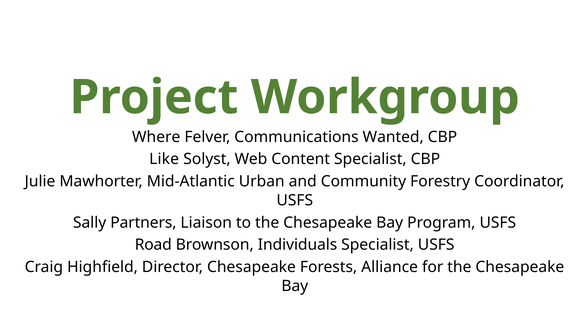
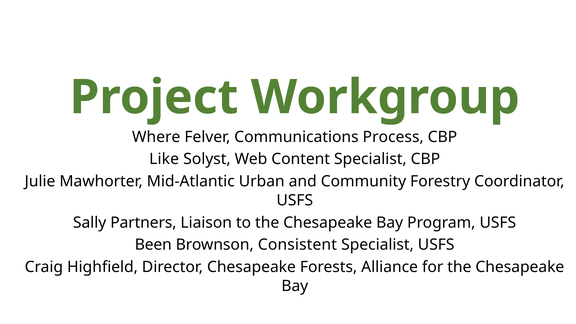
Wanted: Wanted -> Process
Road: Road -> Been
Individuals: Individuals -> Consistent
